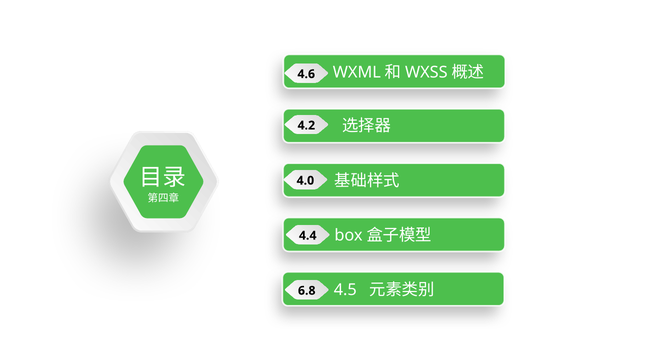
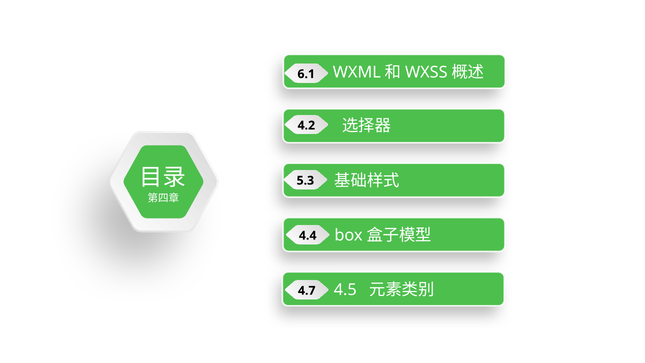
4.6: 4.6 -> 6.1
4.0: 4.0 -> 5.3
6.8: 6.8 -> 4.7
